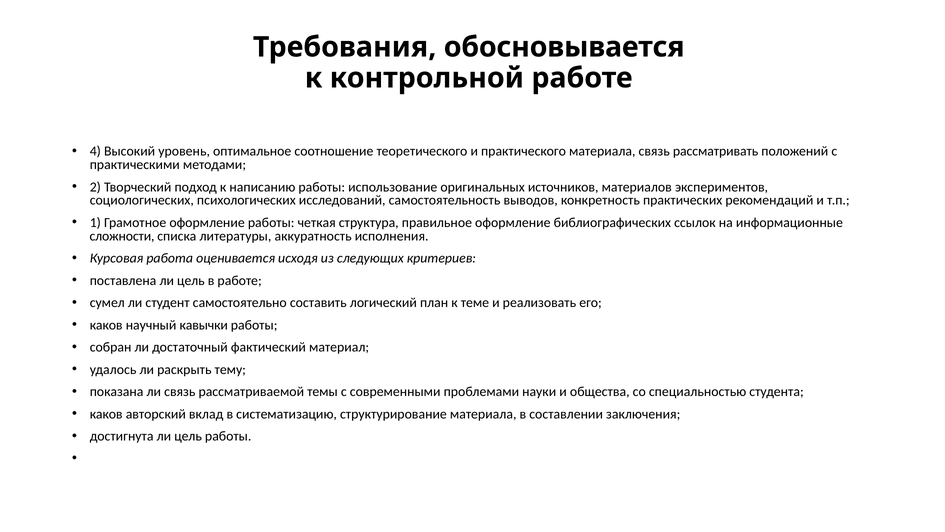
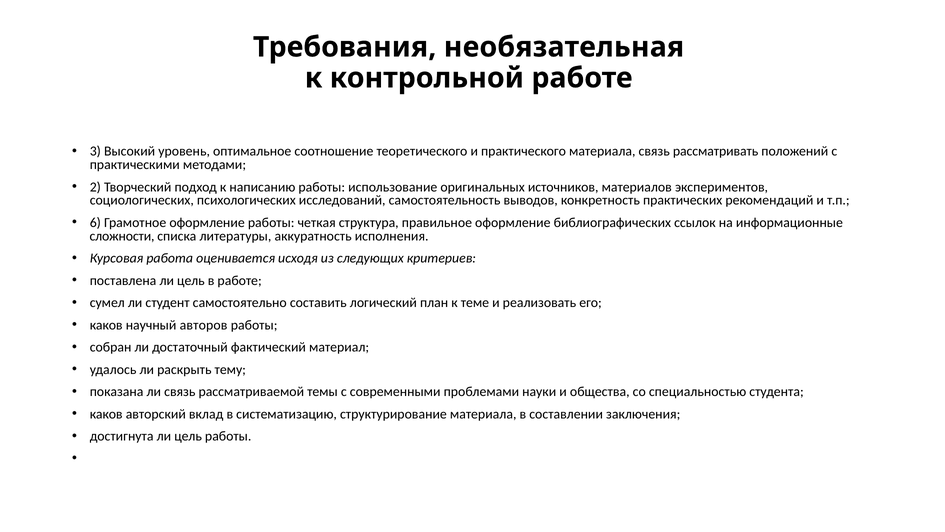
обосновывается: обосновывается -> необязательная
4: 4 -> 3
1: 1 -> 6
кавычки: кавычки -> авторов
